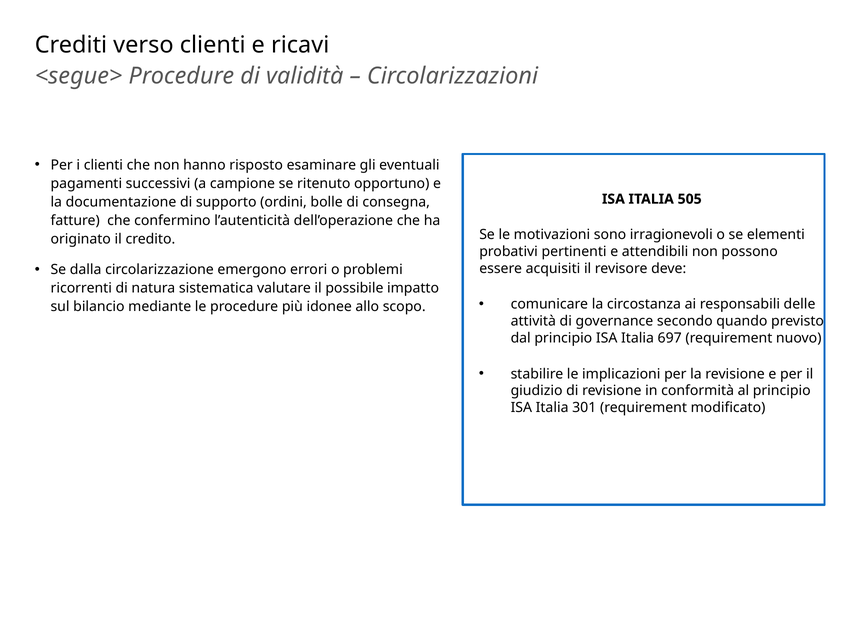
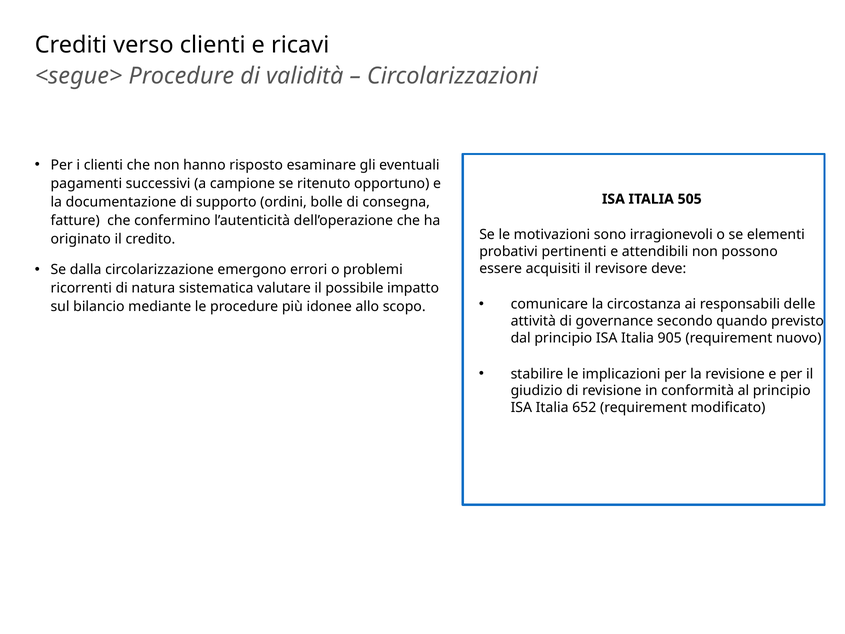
697: 697 -> 905
301: 301 -> 652
